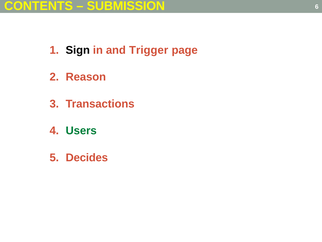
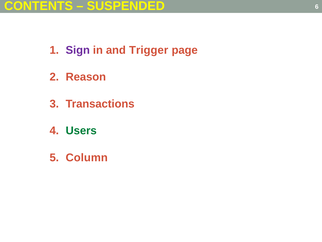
SUBMISSION: SUBMISSION -> SUSPENDED
Sign colour: black -> purple
Decides: Decides -> Column
